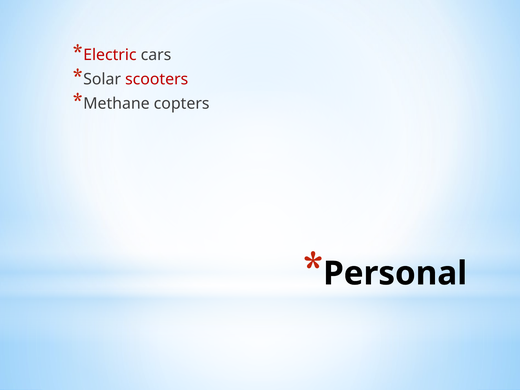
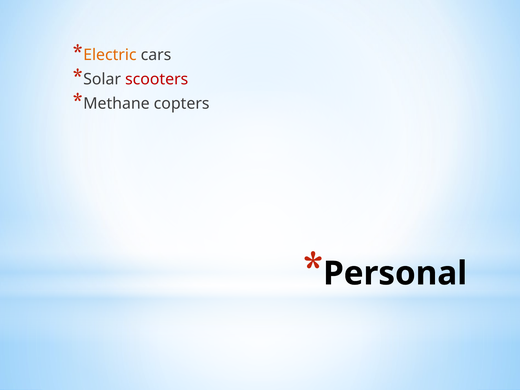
Electric colour: red -> orange
